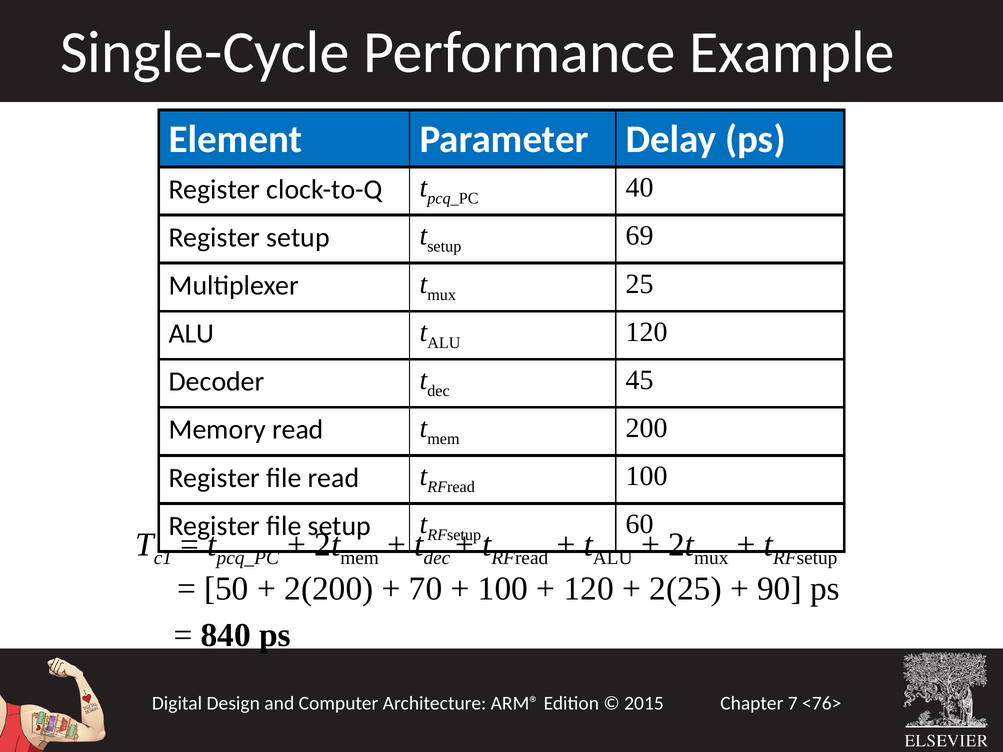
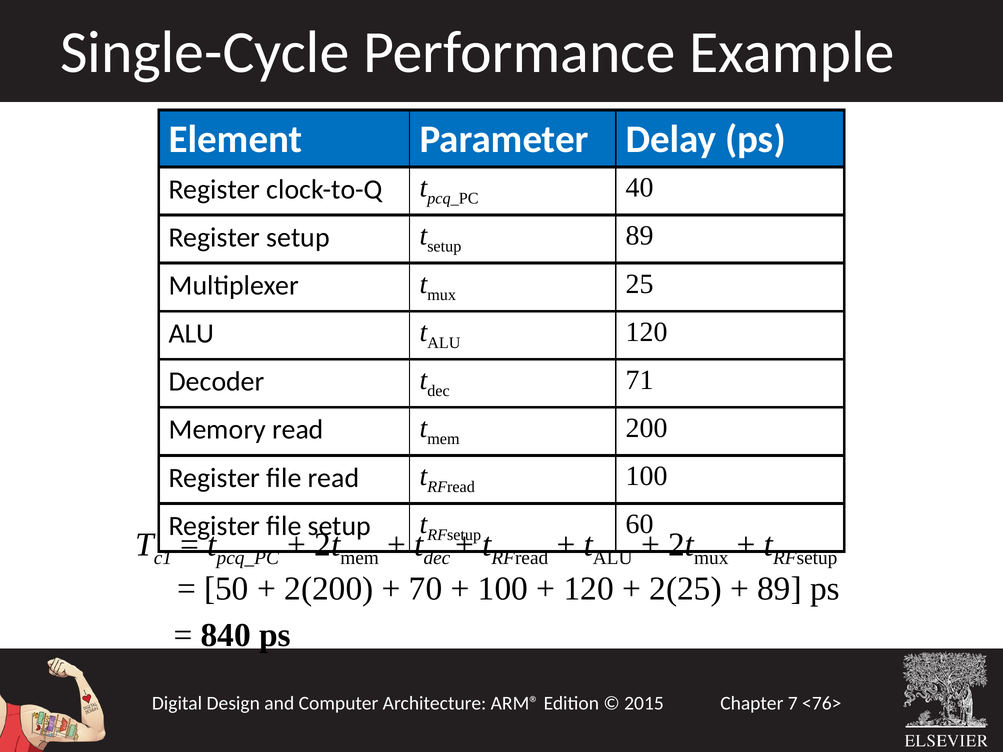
setup 69: 69 -> 89
45: 45 -> 71
90 at (780, 589): 90 -> 89
